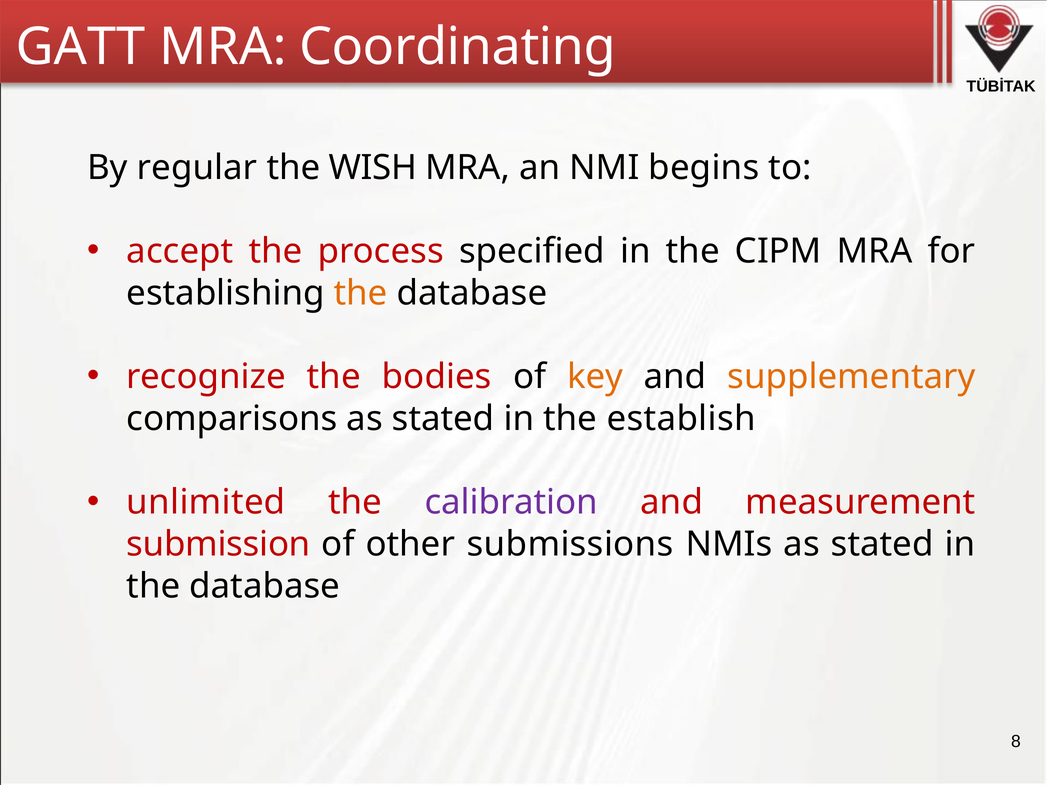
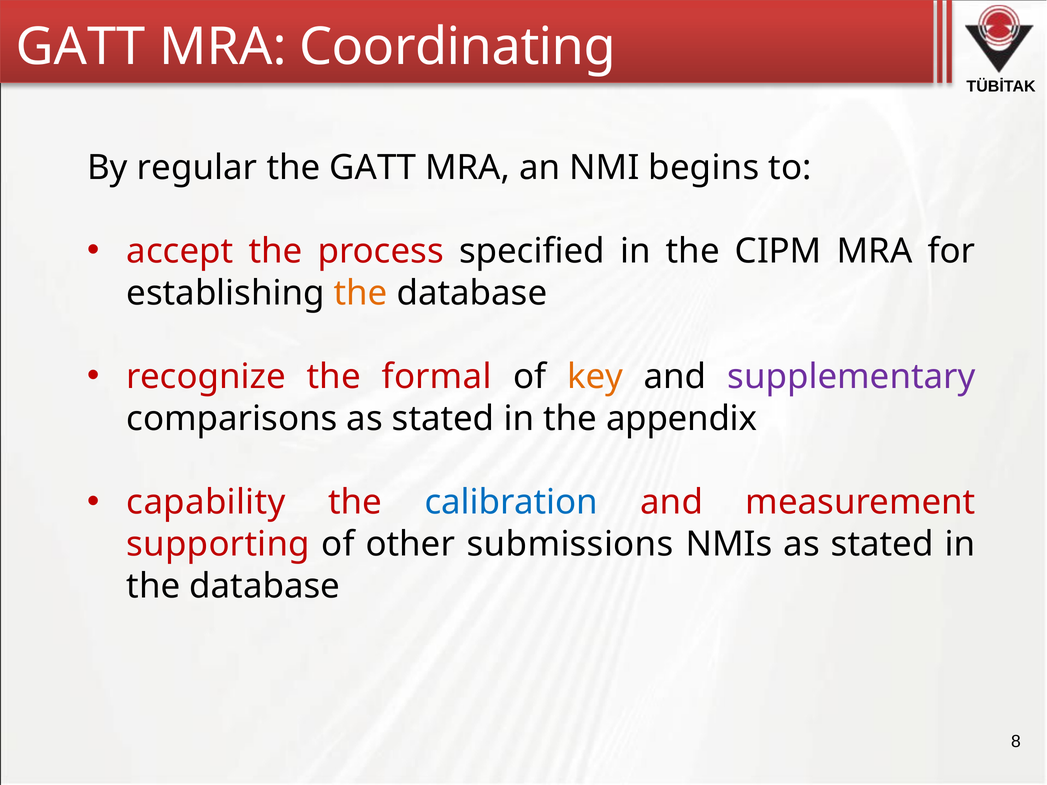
the WISH: WISH -> GATT
bodies: bodies -> formal
supplementary colour: orange -> purple
establish: establish -> appendix
unlimited: unlimited -> capability
calibration colour: purple -> blue
submission: submission -> supporting
